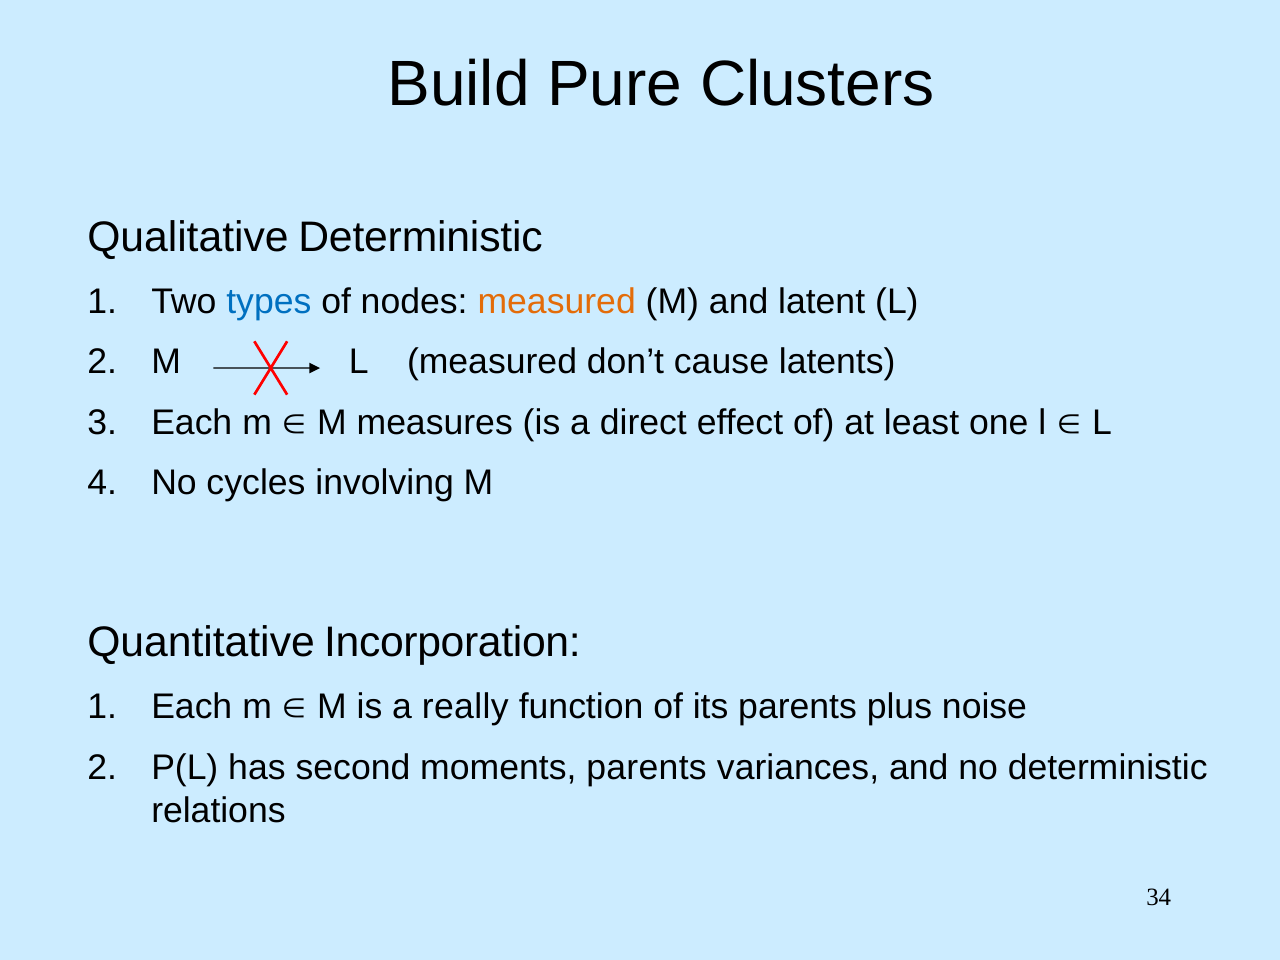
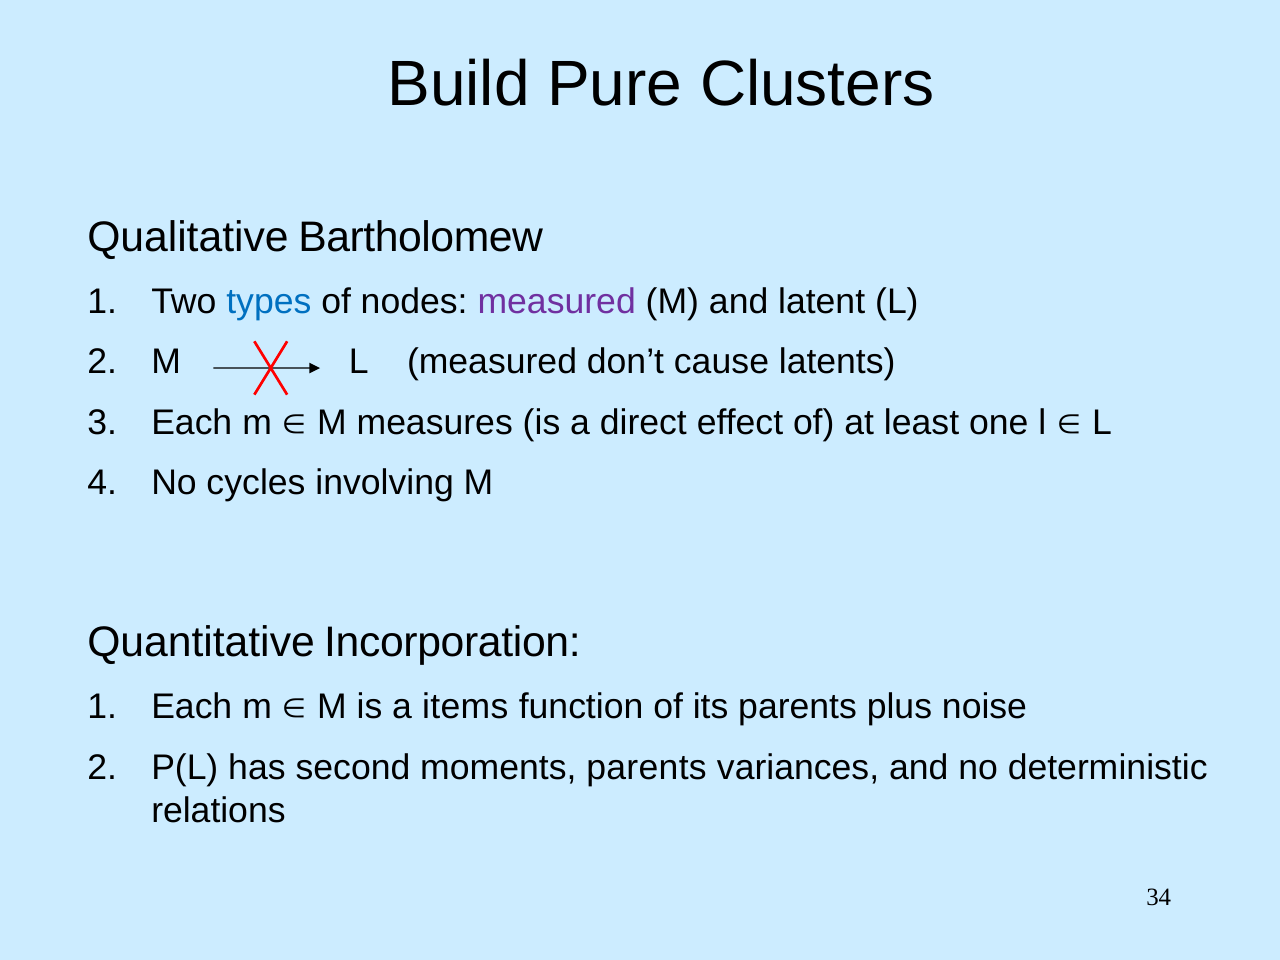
Qualitative Deterministic: Deterministic -> Bartholomew
measured at (557, 302) colour: orange -> purple
really: really -> items
